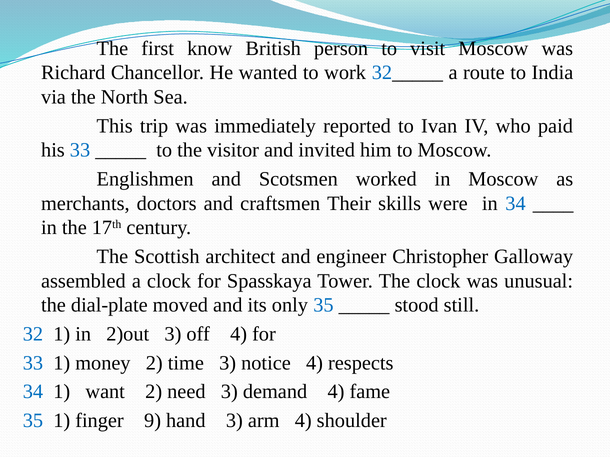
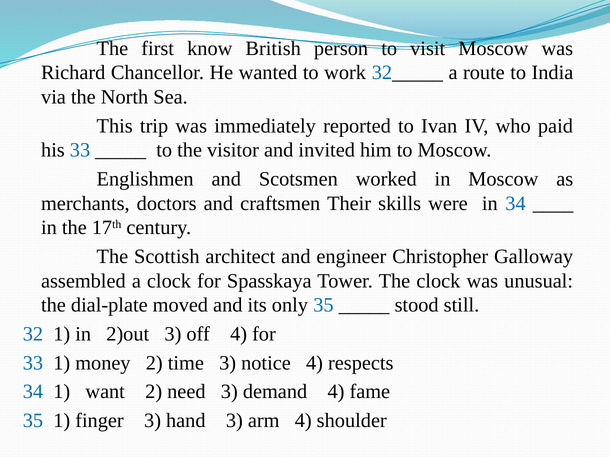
finger 9: 9 -> 3
